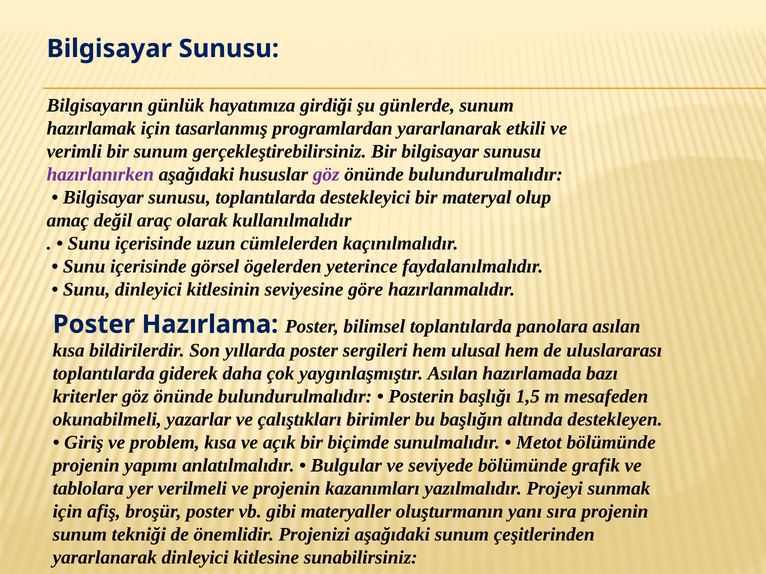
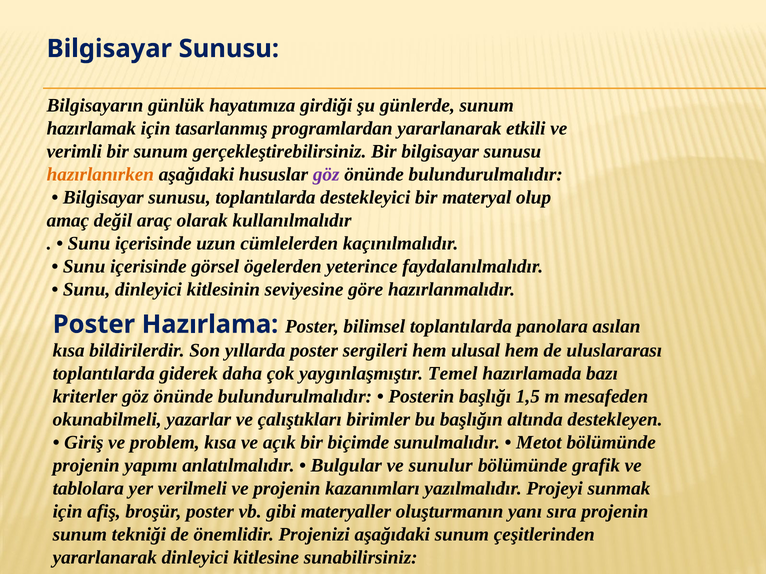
hazırlanırken colour: purple -> orange
yaygınlaşmıştır Asılan: Asılan -> Temel
seviyede: seviyede -> sunulur
